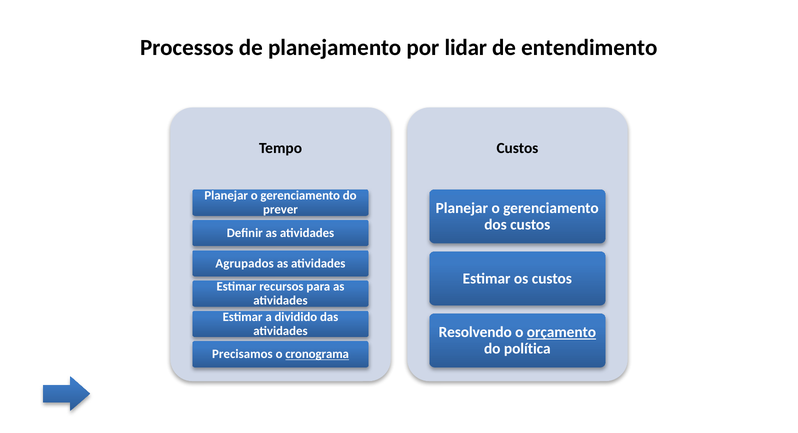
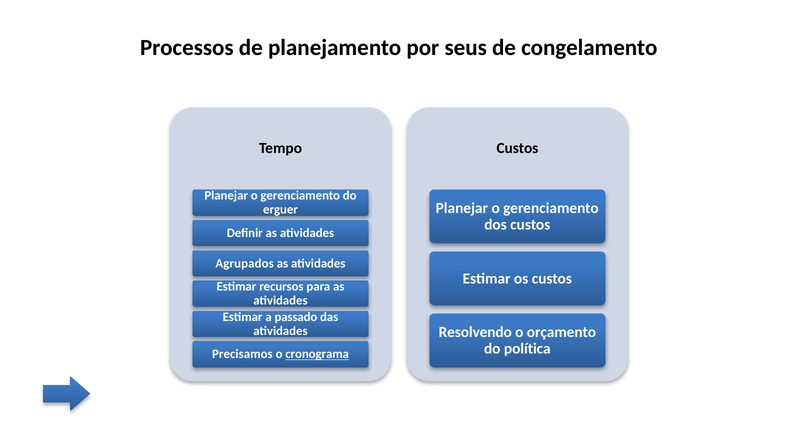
lidar: lidar -> seus
entendimento: entendimento -> congelamento
prever: prever -> erguer
dividido: dividido -> passado
orçamento underline: present -> none
